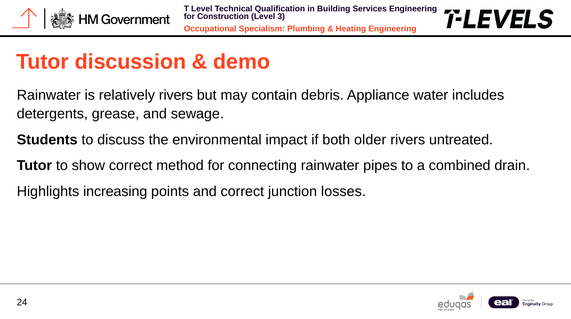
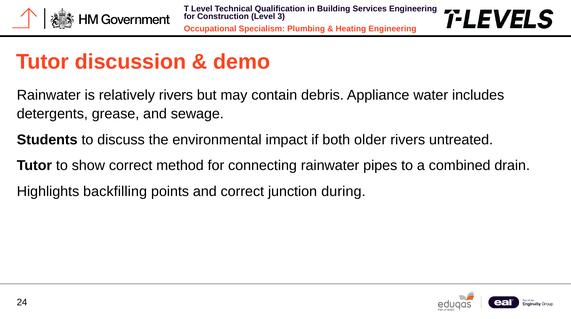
increasing: increasing -> backfilling
losses: losses -> during
